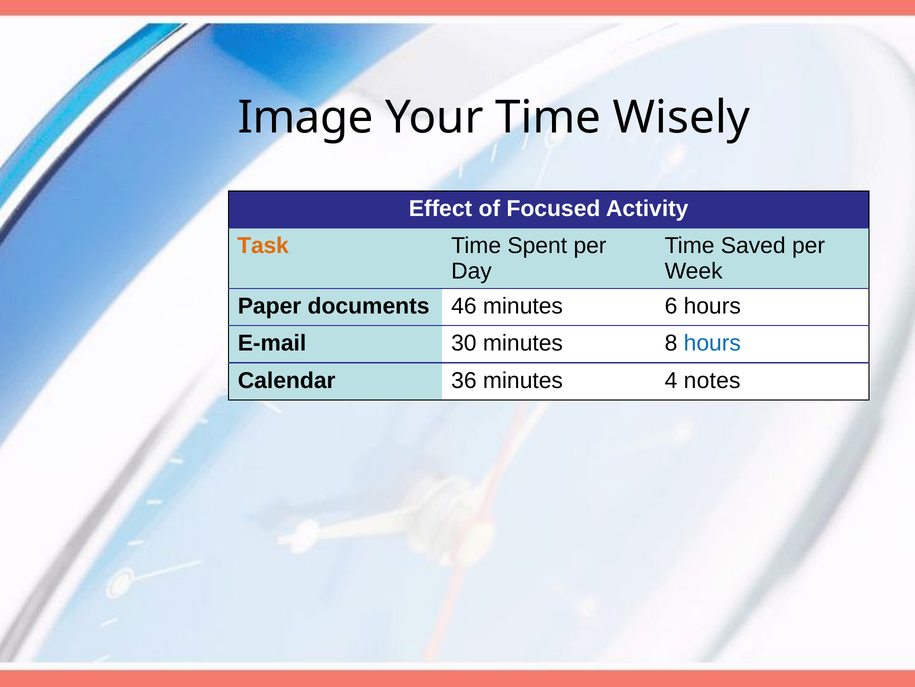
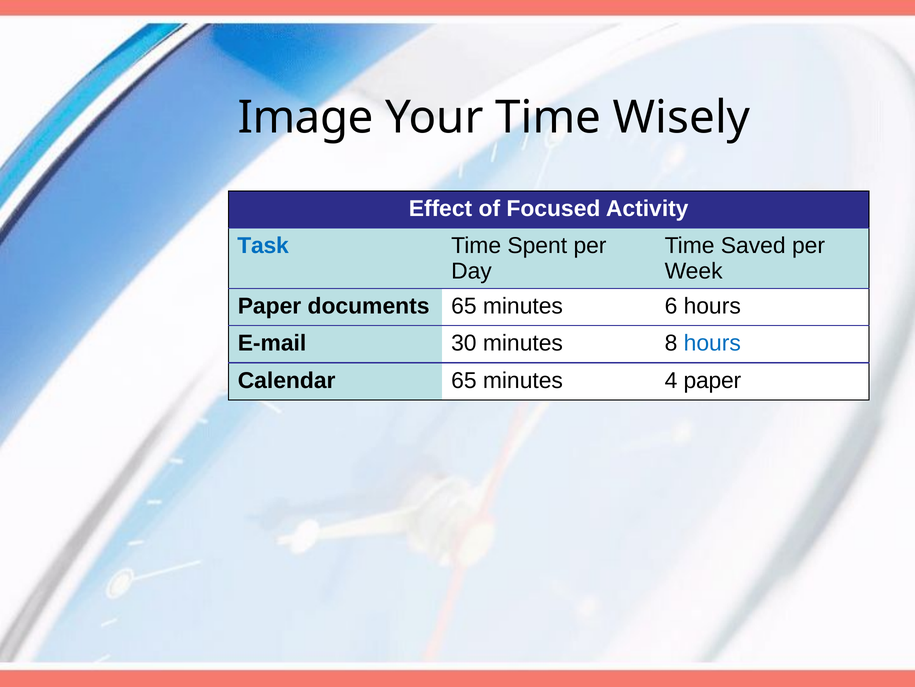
Task colour: orange -> blue
documents 46: 46 -> 65
Calendar 36: 36 -> 65
4 notes: notes -> paper
